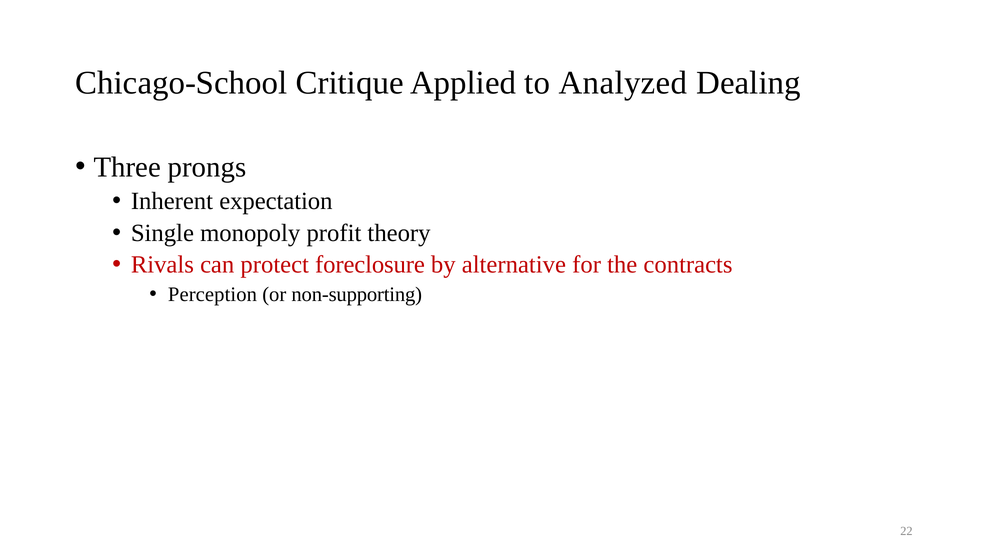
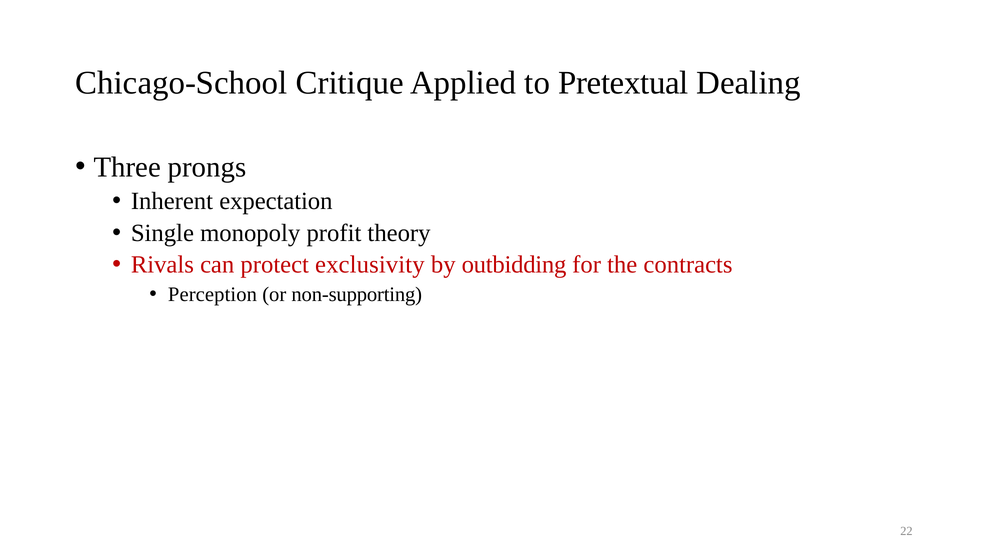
Analyzed: Analyzed -> Pretextual
foreclosure: foreclosure -> exclusivity
alternative: alternative -> outbidding
